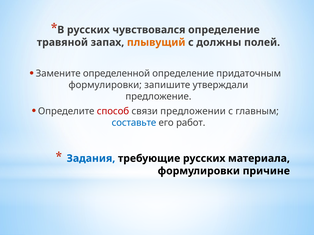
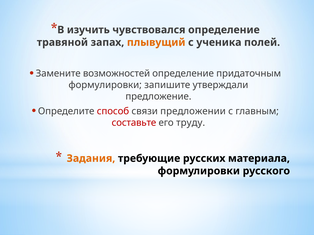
В русских: русских -> изучить
должны: должны -> ученика
определенной: определенной -> возможностей
составьте colour: blue -> red
работ: работ -> труду
Задания colour: blue -> orange
причине: причине -> русского
